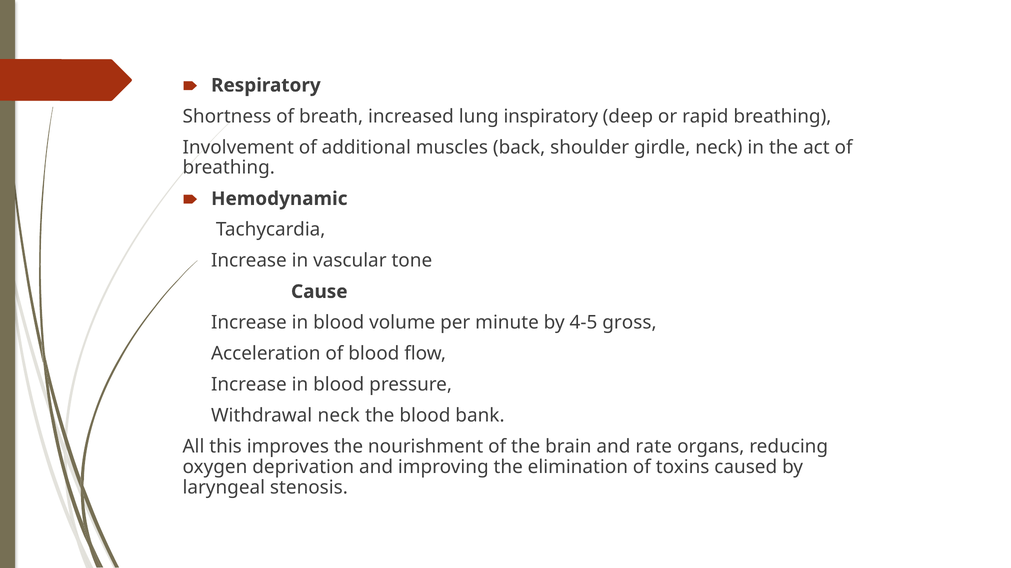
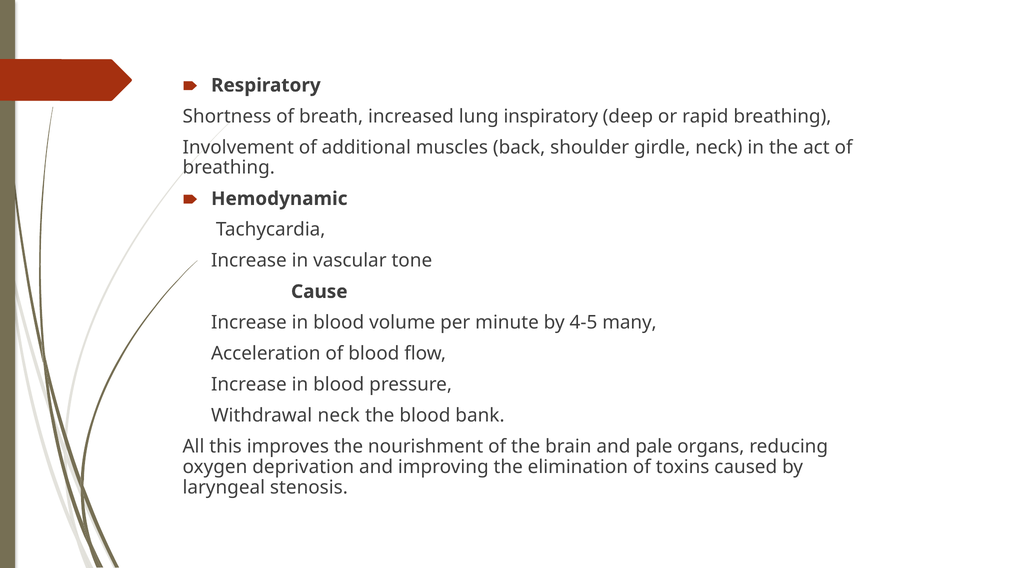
gross: gross -> many
rate: rate -> pale
